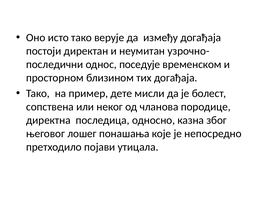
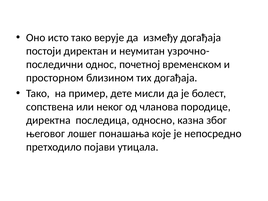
поседује: поседује -> почетној
